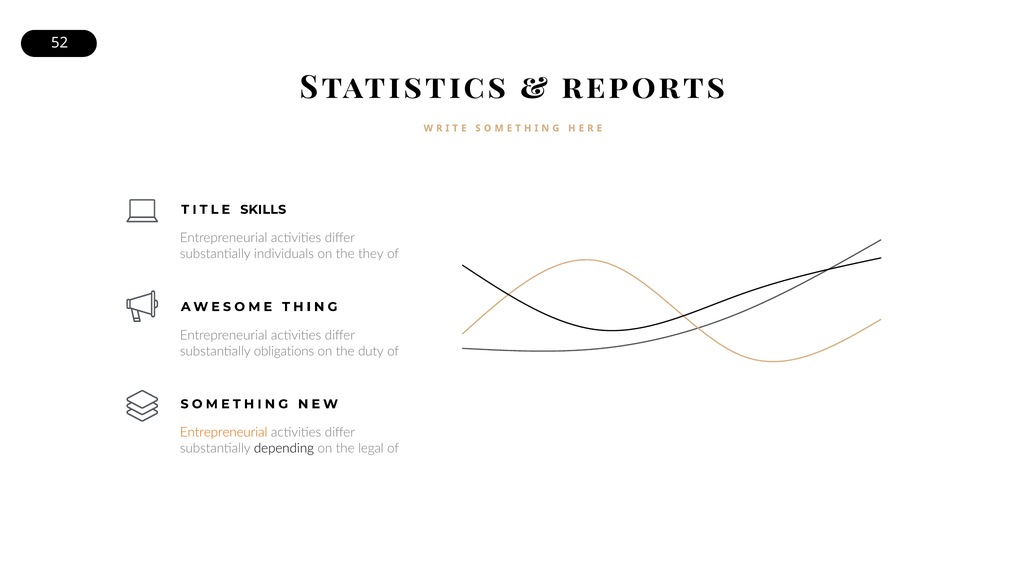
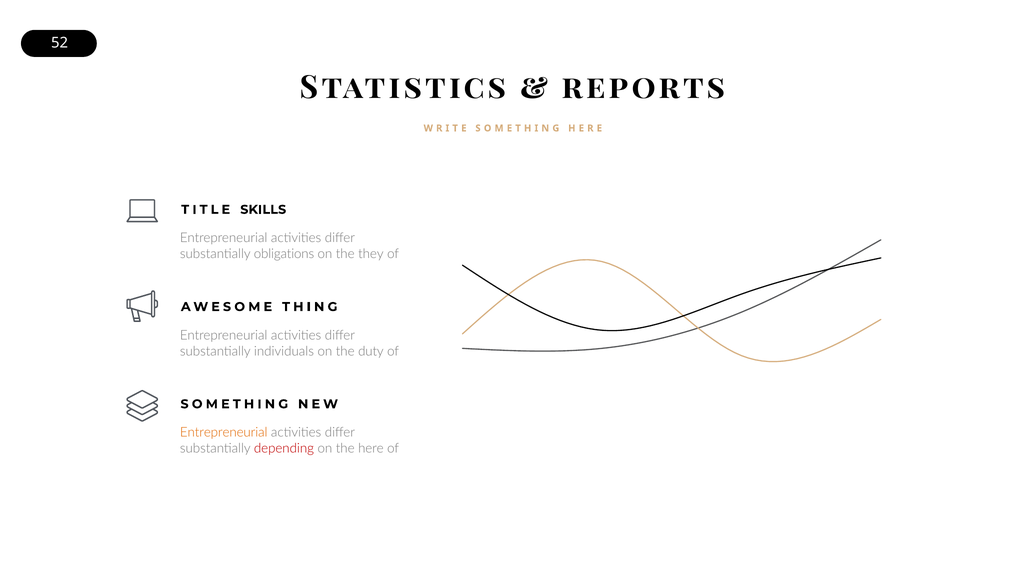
individuals: individuals -> obligations
obligations: obligations -> individuals
depending colour: black -> red
legal: legal -> here
